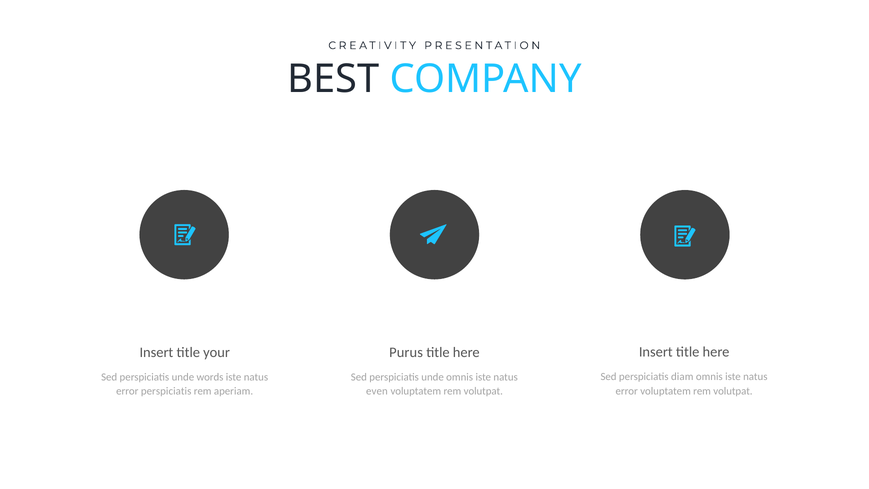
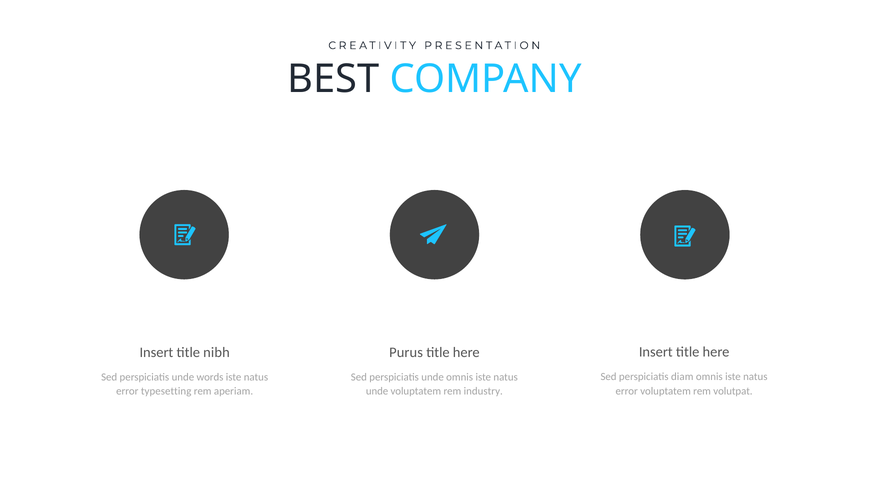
your: your -> nibh
error perspiciatis: perspiciatis -> typesetting
even at (377, 391): even -> unde
volutpat at (483, 391): volutpat -> industry
